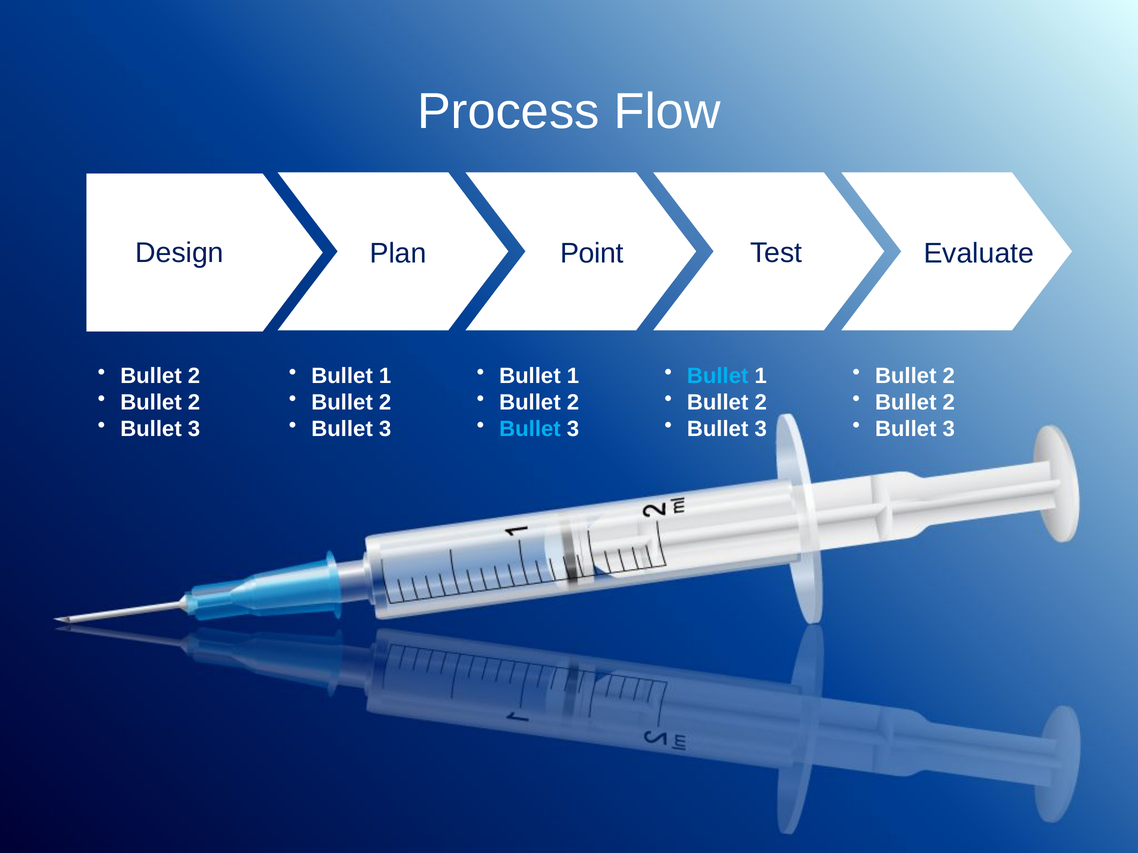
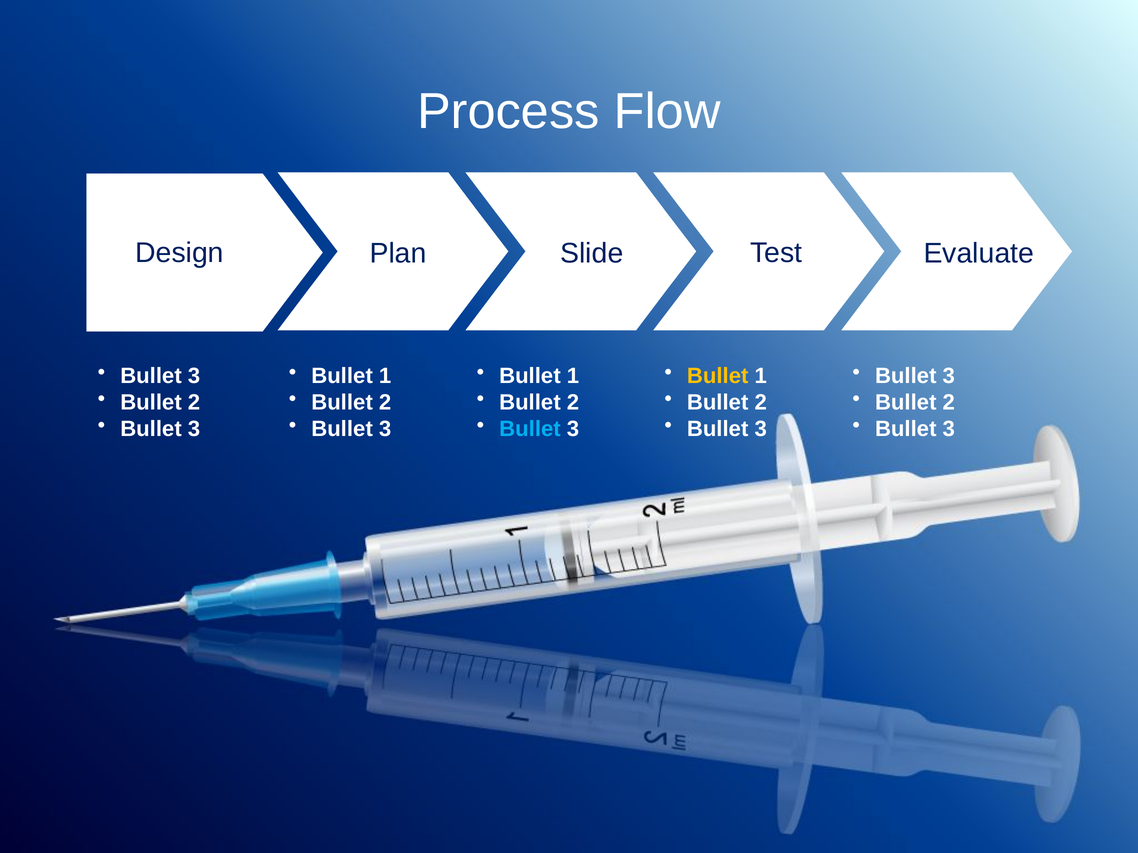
Point: Point -> Slide
2 at (194, 376): 2 -> 3
Bullet at (718, 376) colour: light blue -> yellow
2 at (949, 376): 2 -> 3
